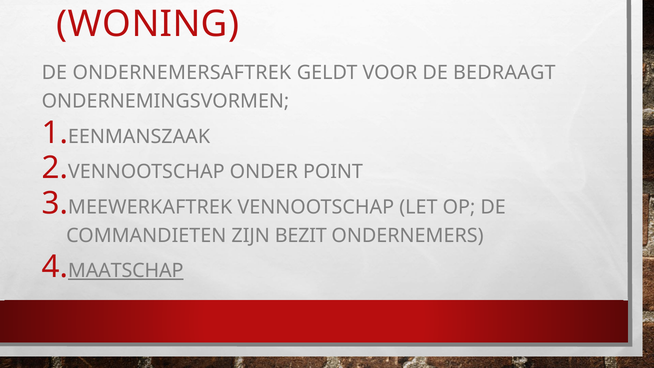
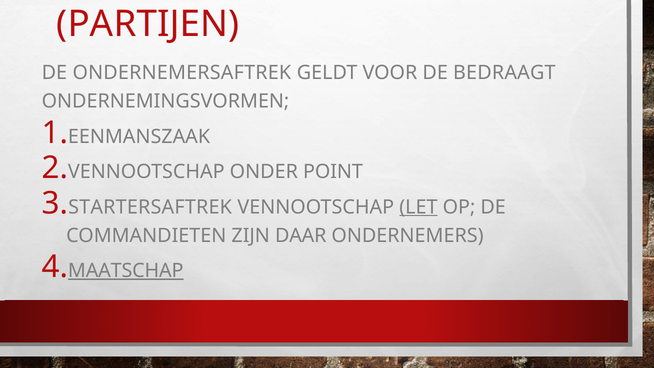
WONING: WONING -> PARTIJEN
MEEWERKAFTREK: MEEWERKAFTREK -> STARTERSAFTREK
LET underline: none -> present
BEZIT: BEZIT -> DAAR
